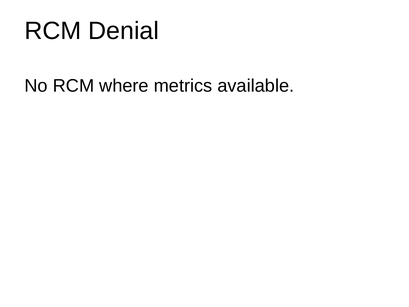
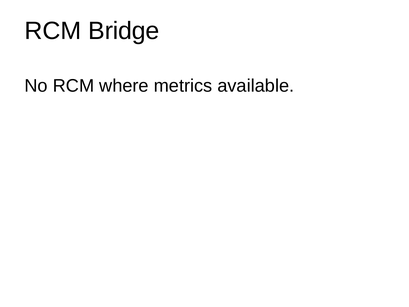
Denial: Denial -> Bridge
